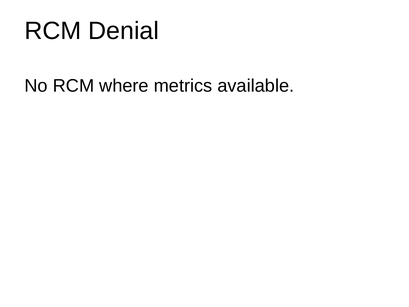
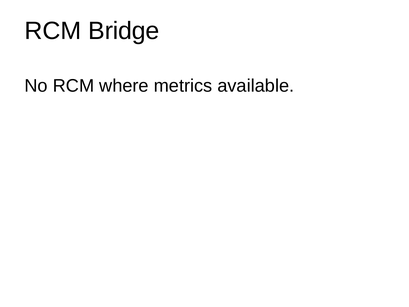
Denial: Denial -> Bridge
